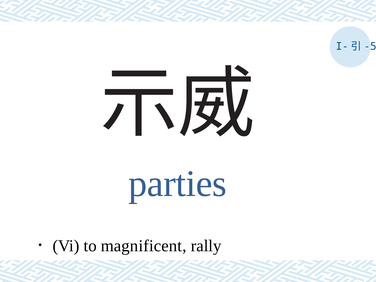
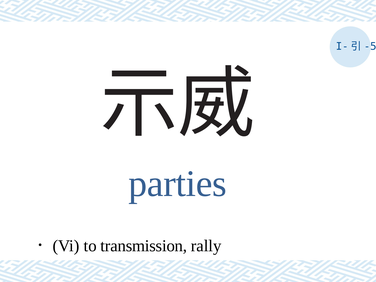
magnificent: magnificent -> transmission
